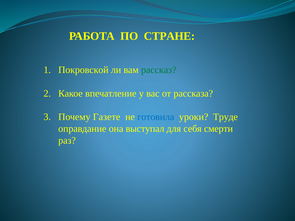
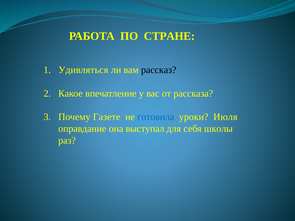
Покровской: Покровской -> Удивляться
рассказ colour: green -> black
Труде: Труде -> Июля
смерти: смерти -> школы
